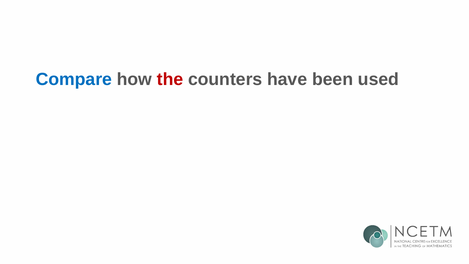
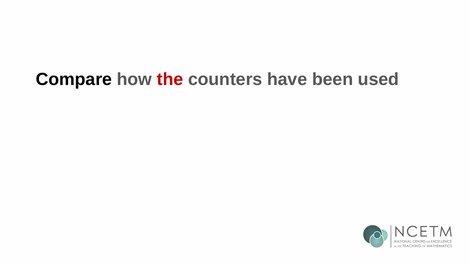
Compare colour: blue -> black
